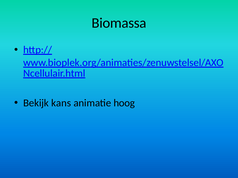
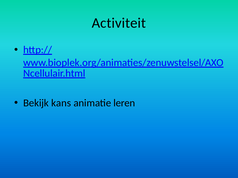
Biomassa: Biomassa -> Activiteit
hoog: hoog -> leren
